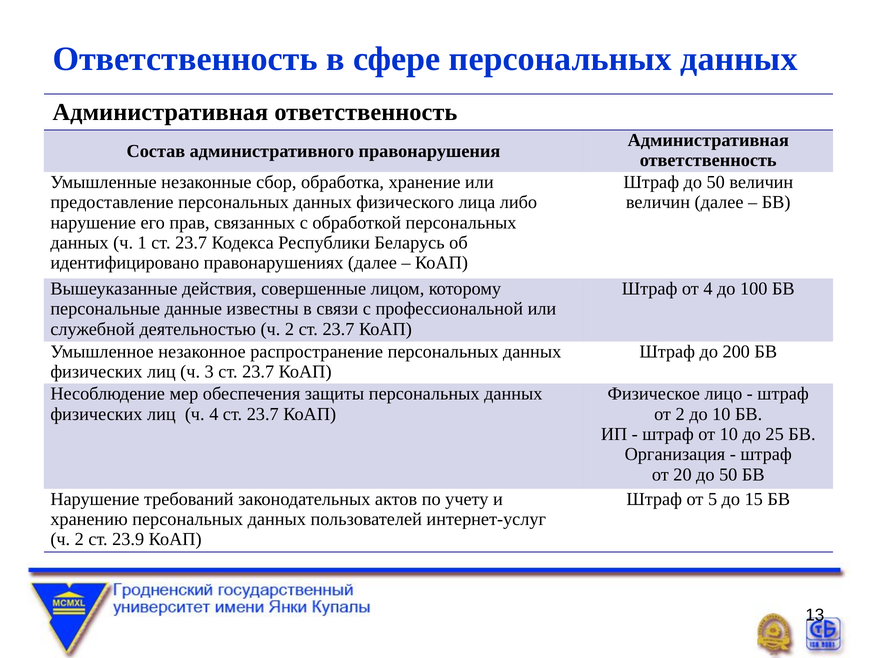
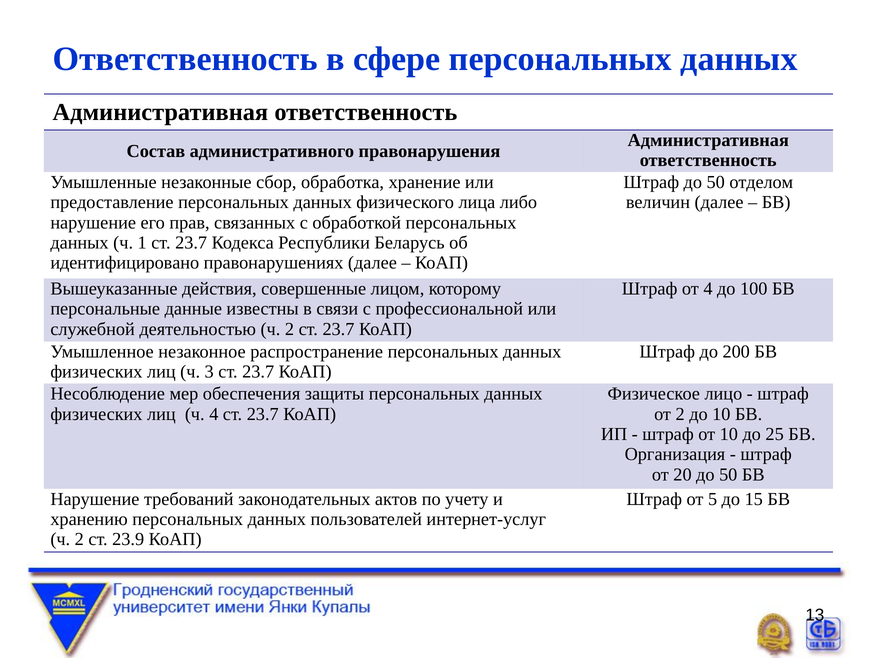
50 величин: величин -> отделом
